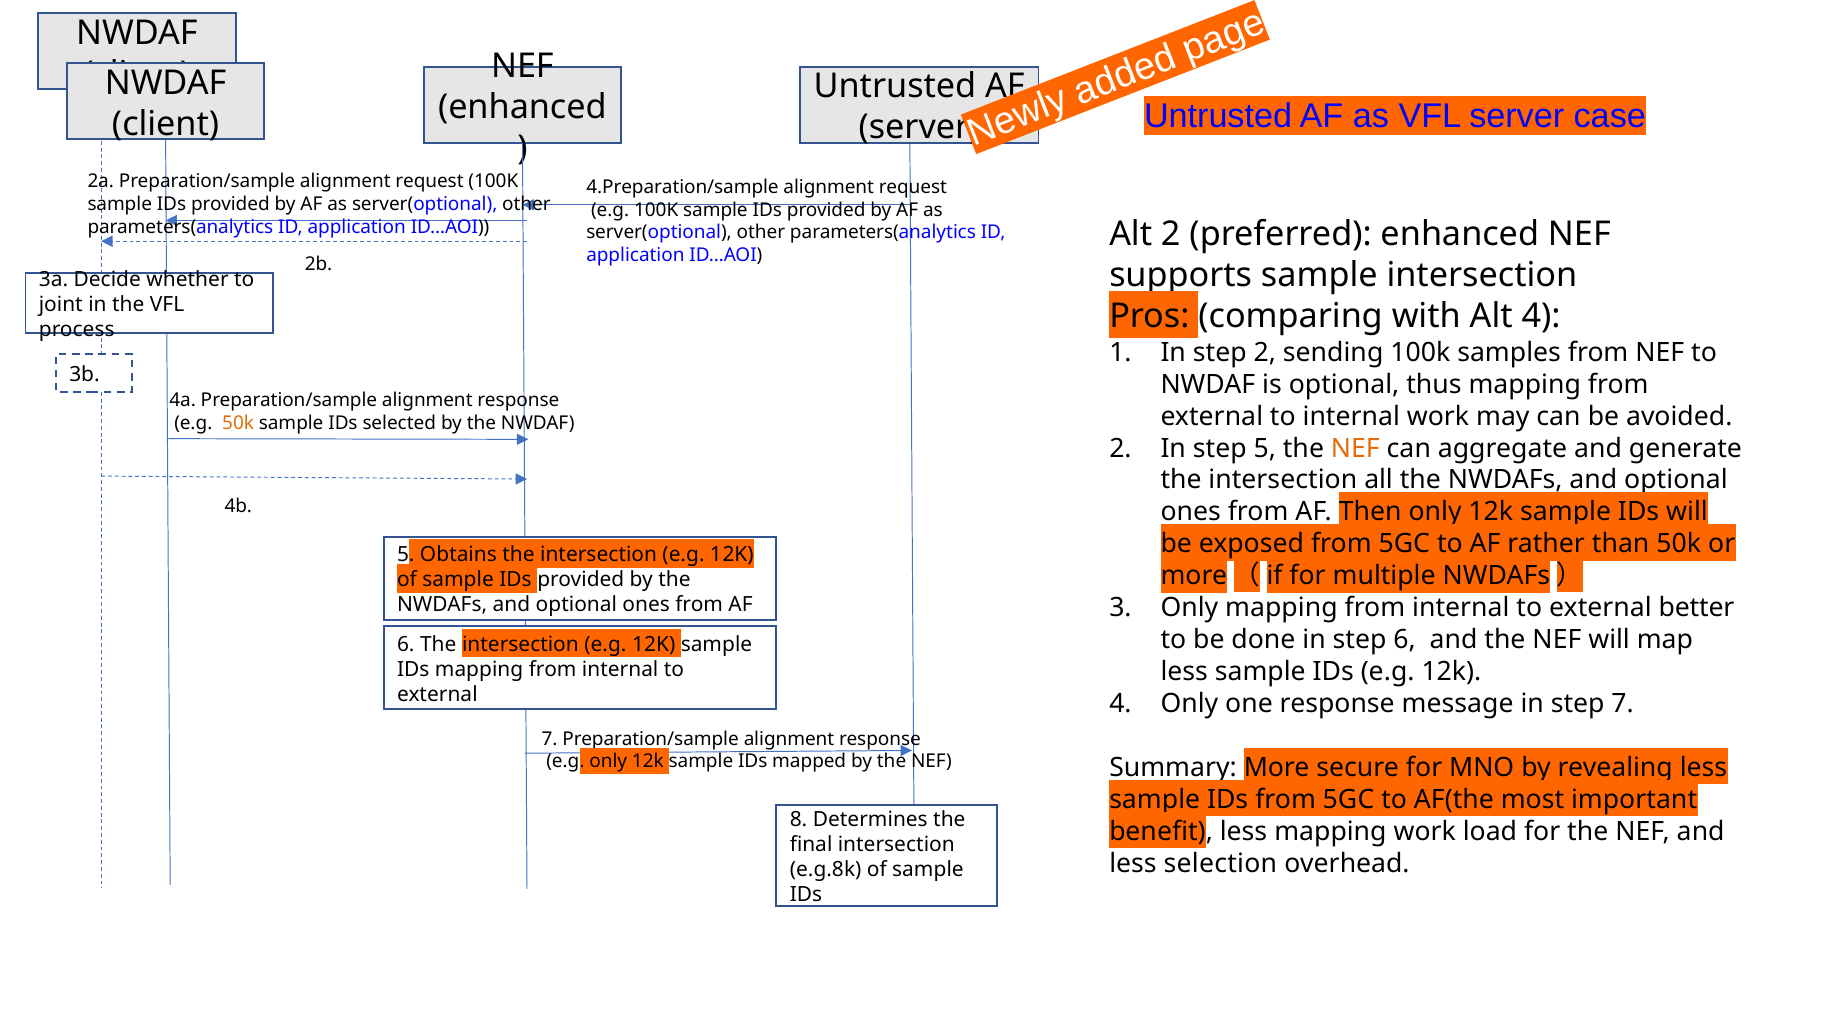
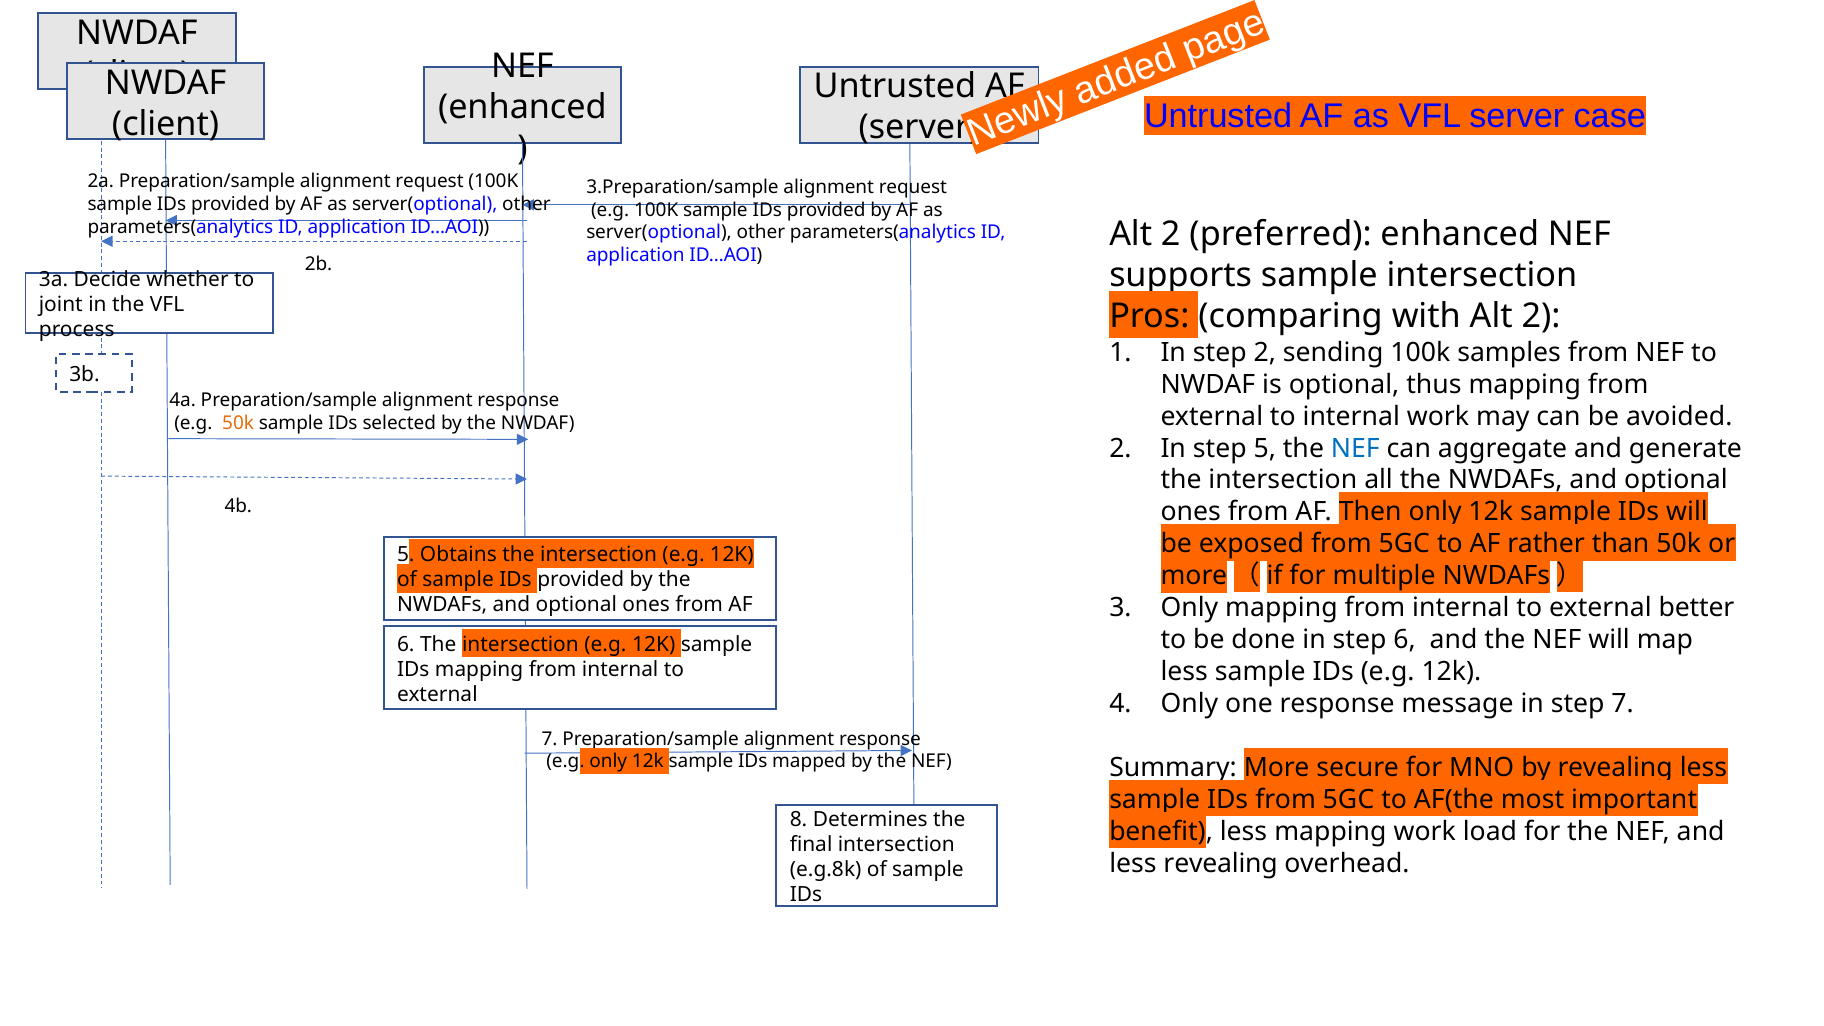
4.Preparation/sample: 4.Preparation/sample -> 3.Preparation/sample
with Alt 4: 4 -> 2
NEF at (1355, 448) colour: orange -> blue
less selection: selection -> revealing
